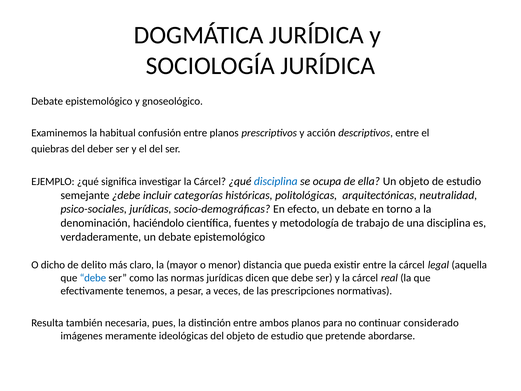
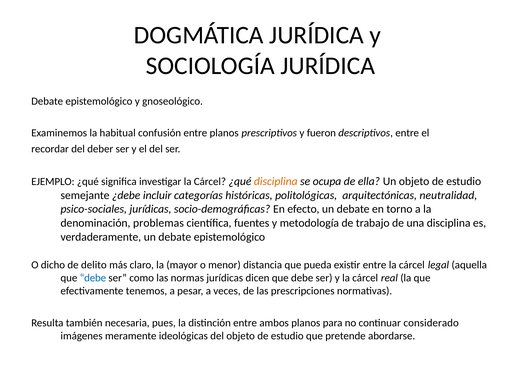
acción: acción -> fueron
quiebras: quiebras -> recordar
disciplina at (276, 181) colour: blue -> orange
haciéndolo: haciéndolo -> problemas
